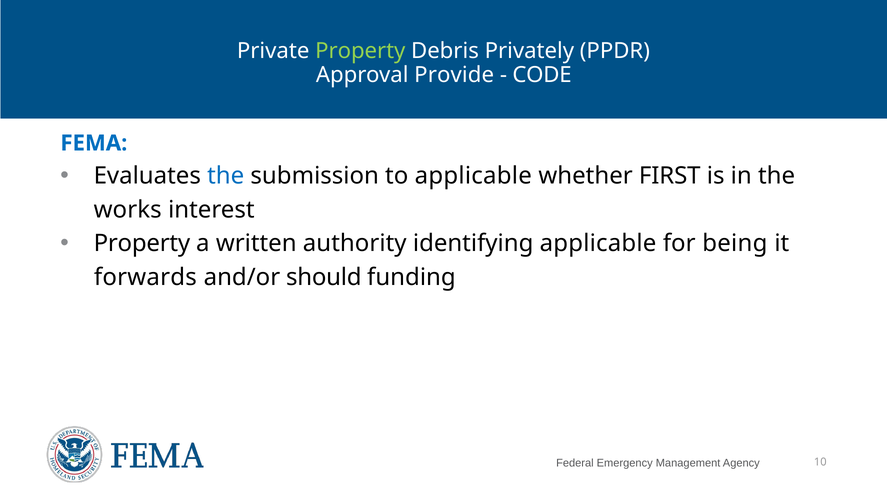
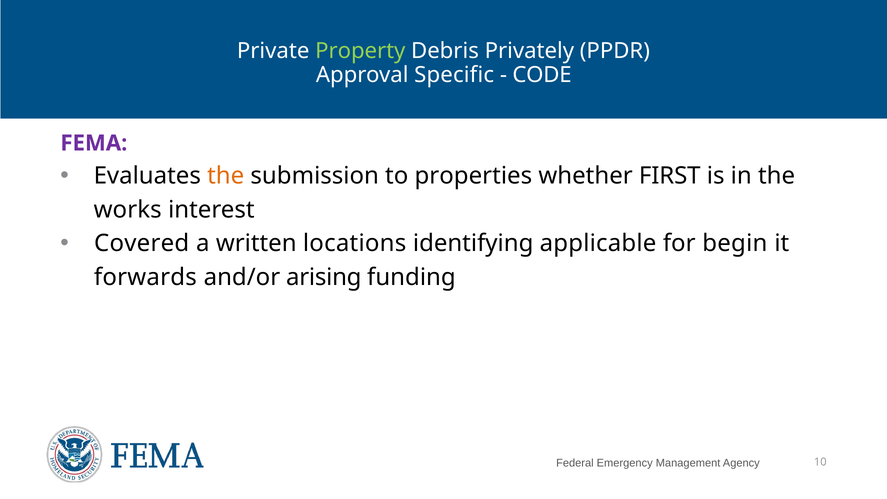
Provide: Provide -> Specific
FEMA colour: blue -> purple
the at (226, 176) colour: blue -> orange
to applicable: applicable -> properties
Property at (142, 243): Property -> Covered
authority: authority -> locations
being: being -> begin
should: should -> arising
